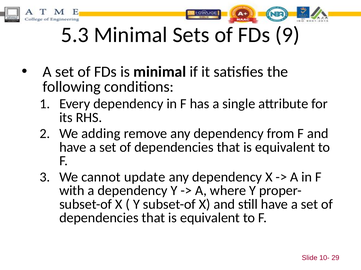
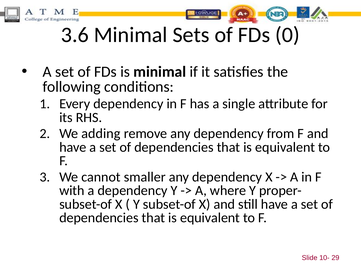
5.3: 5.3 -> 3.6
9: 9 -> 0
update: update -> smaller
